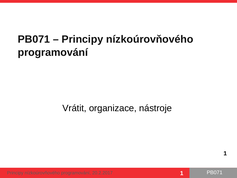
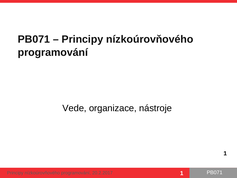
Vrátit: Vrátit -> Vede
